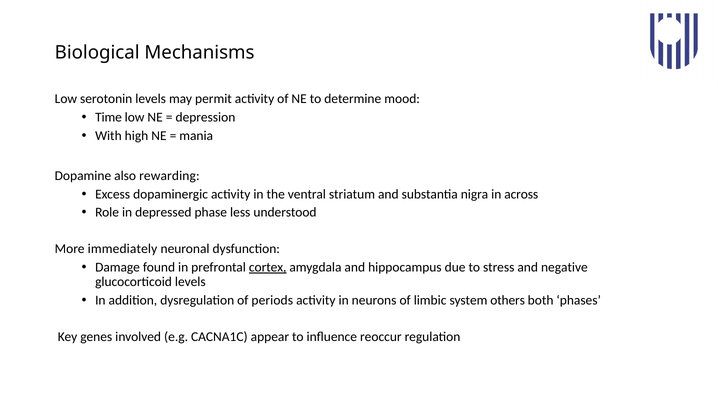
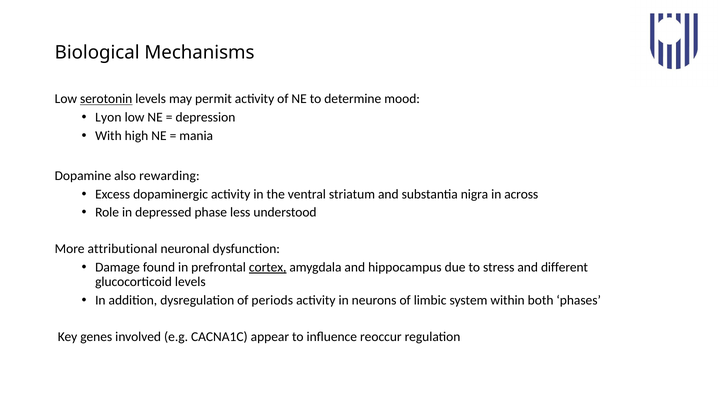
serotonin underline: none -> present
Time: Time -> Lyon
immediately: immediately -> attributional
negative: negative -> different
others: others -> within
